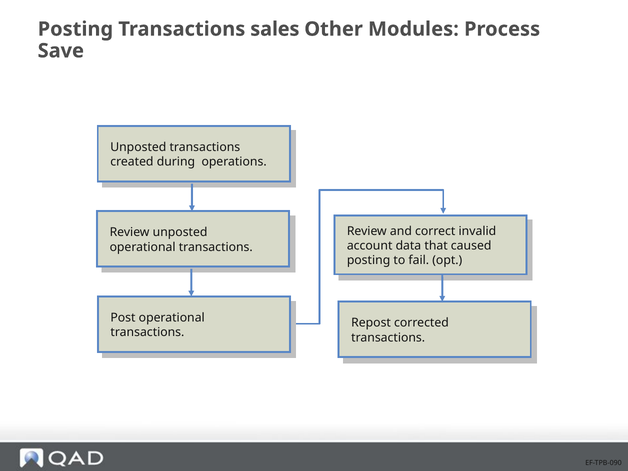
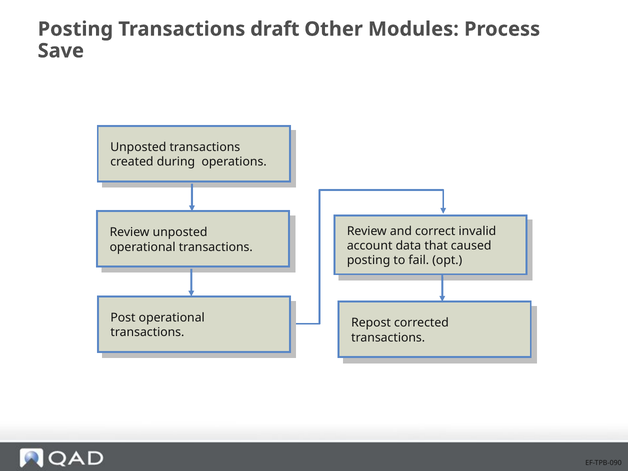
sales: sales -> draft
